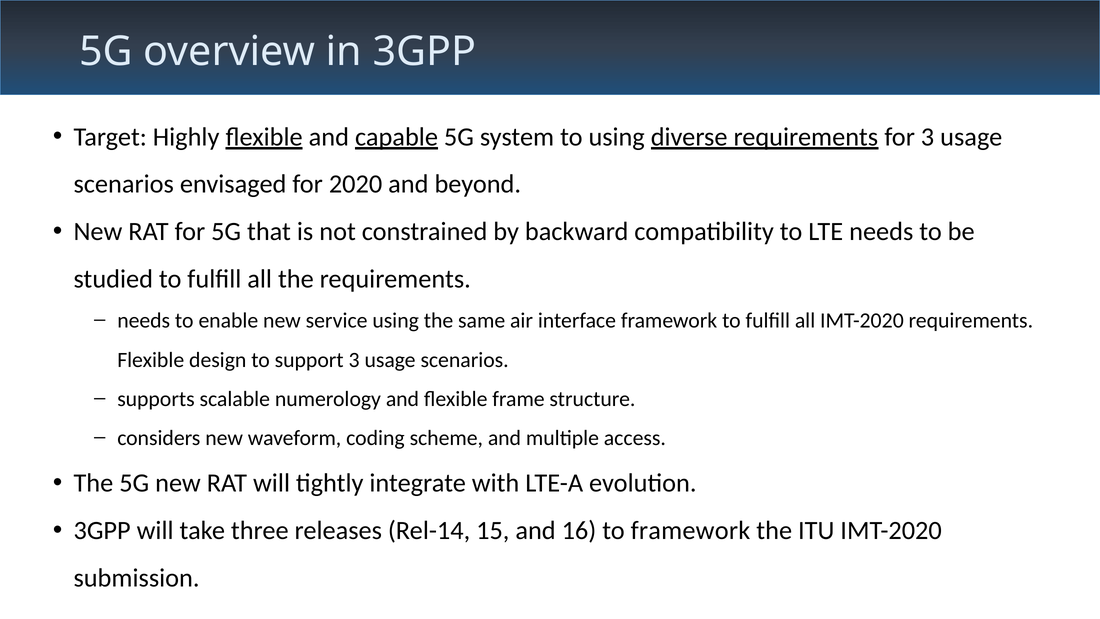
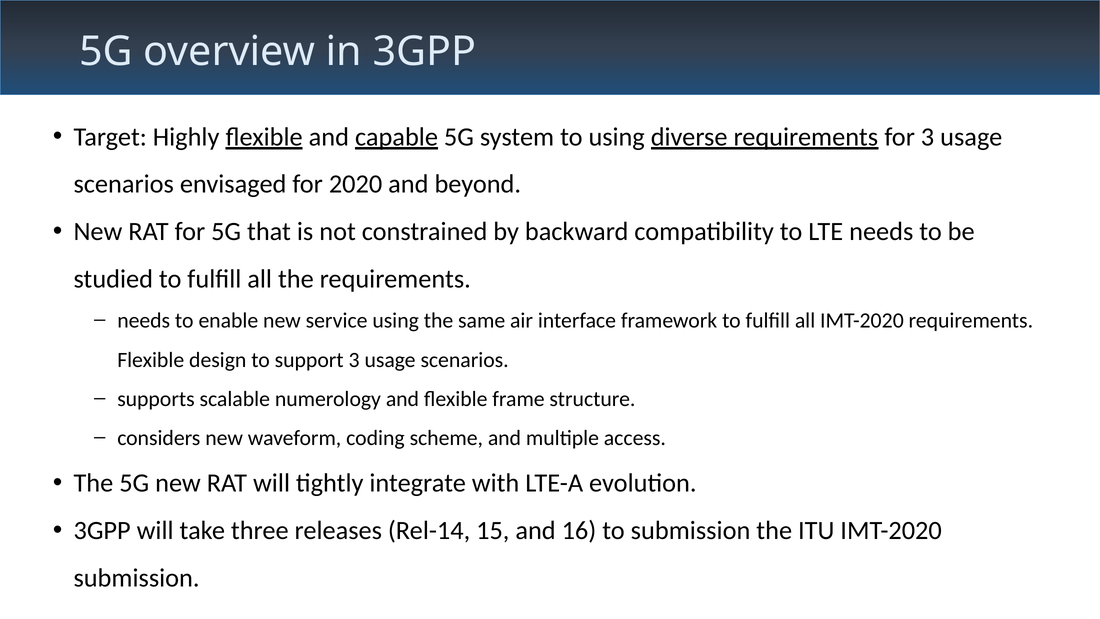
to framework: framework -> submission
